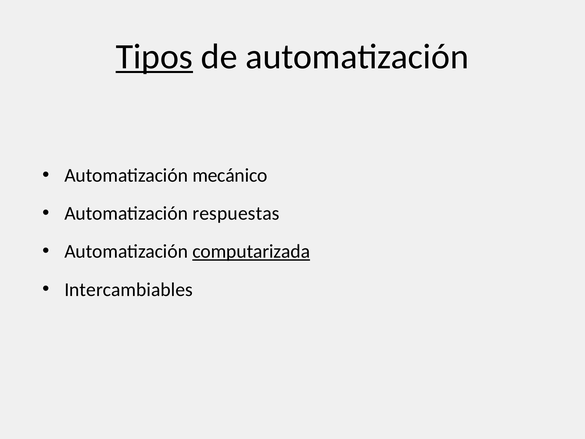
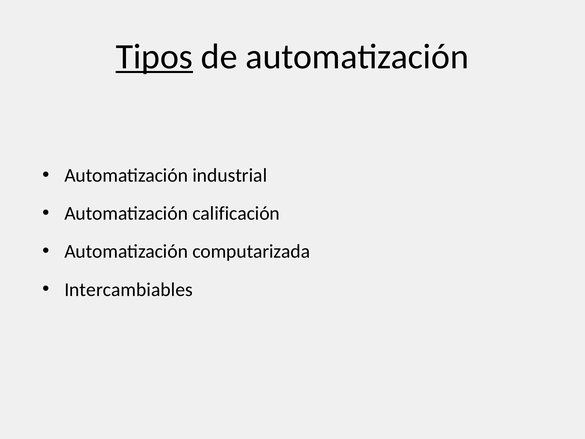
mecánico: mecánico -> industrial
respuestas: respuestas -> calificación
computarizada underline: present -> none
